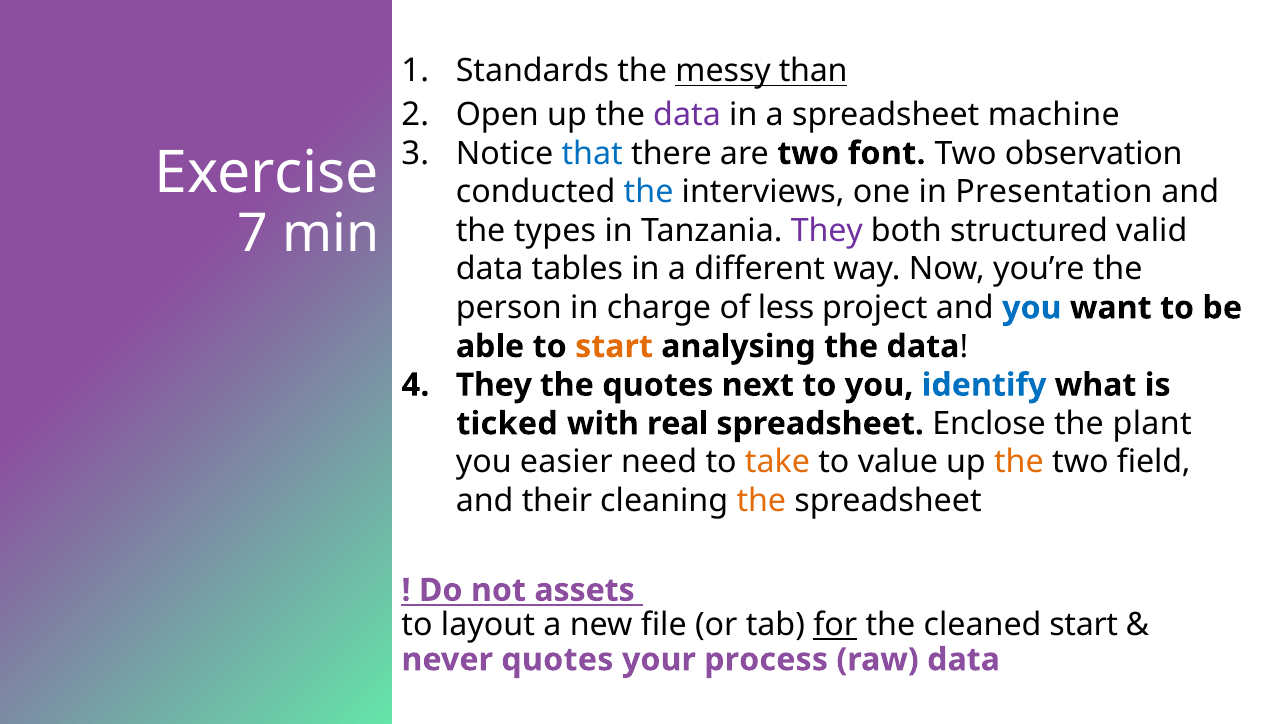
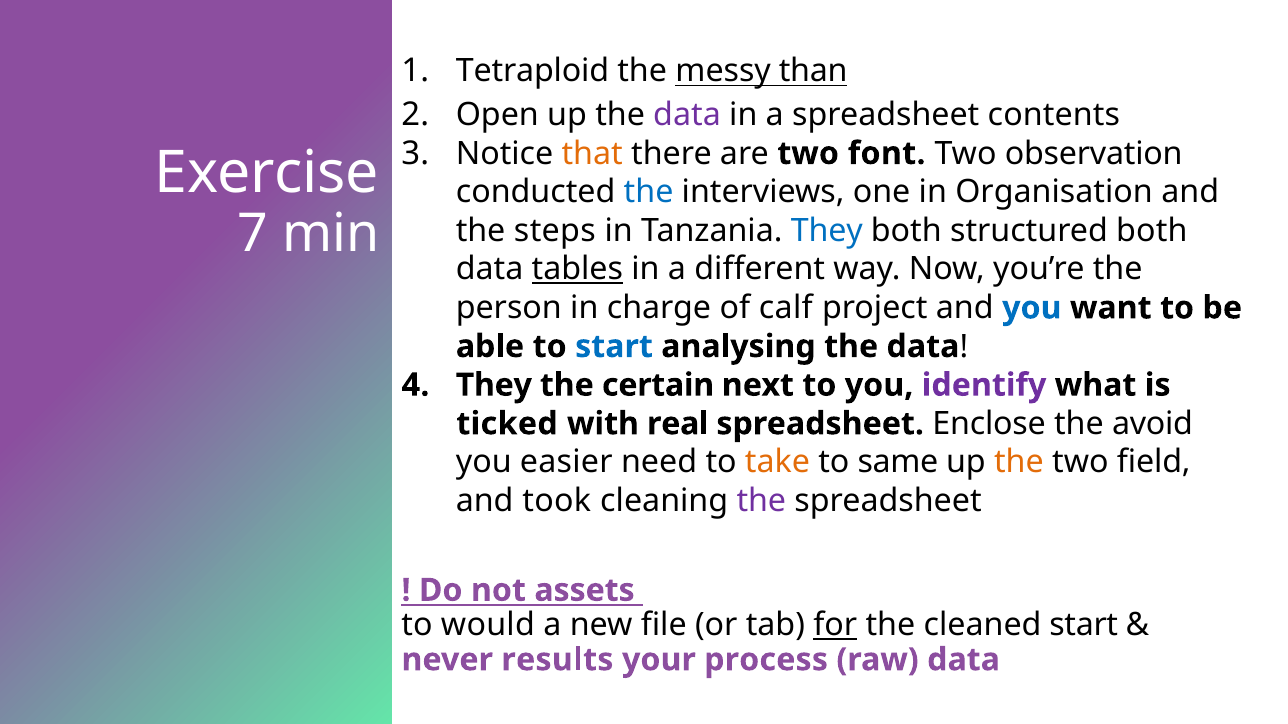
Standards: Standards -> Tetraploid
machine: machine -> contents
that colour: blue -> orange
Presentation: Presentation -> Organisation
types: types -> steps
They at (827, 231) colour: purple -> blue
structured valid: valid -> both
tables underline: none -> present
less: less -> calf
start at (614, 347) colour: orange -> blue
the quotes: quotes -> certain
identify colour: blue -> purple
plant: plant -> avoid
value: value -> same
their: their -> took
the at (761, 501) colour: orange -> purple
layout: layout -> would
never quotes: quotes -> results
